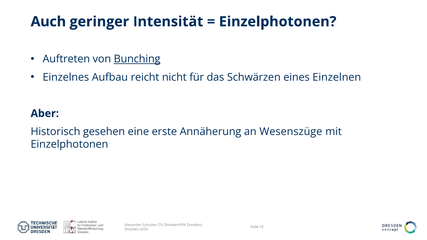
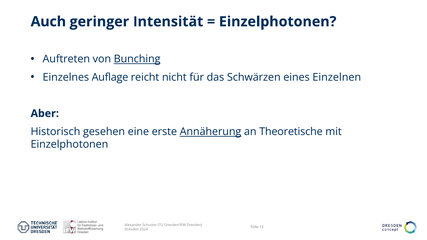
Aufbau: Aufbau -> Auflage
Annäherung underline: none -> present
Wesenszüge: Wesenszüge -> Theoretische
